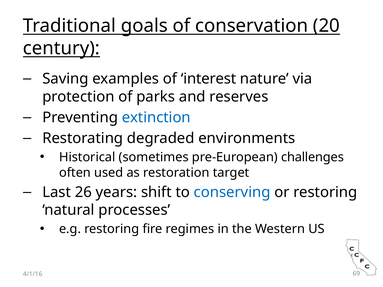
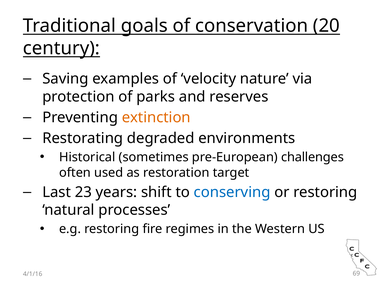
interest: interest -> velocity
extinction colour: blue -> orange
26: 26 -> 23
